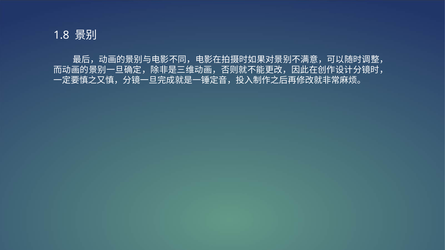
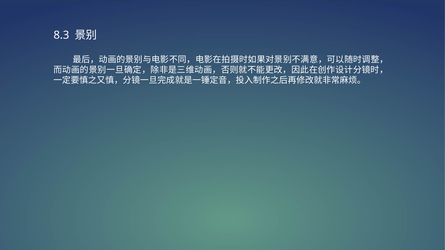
1.8: 1.8 -> 8.3
